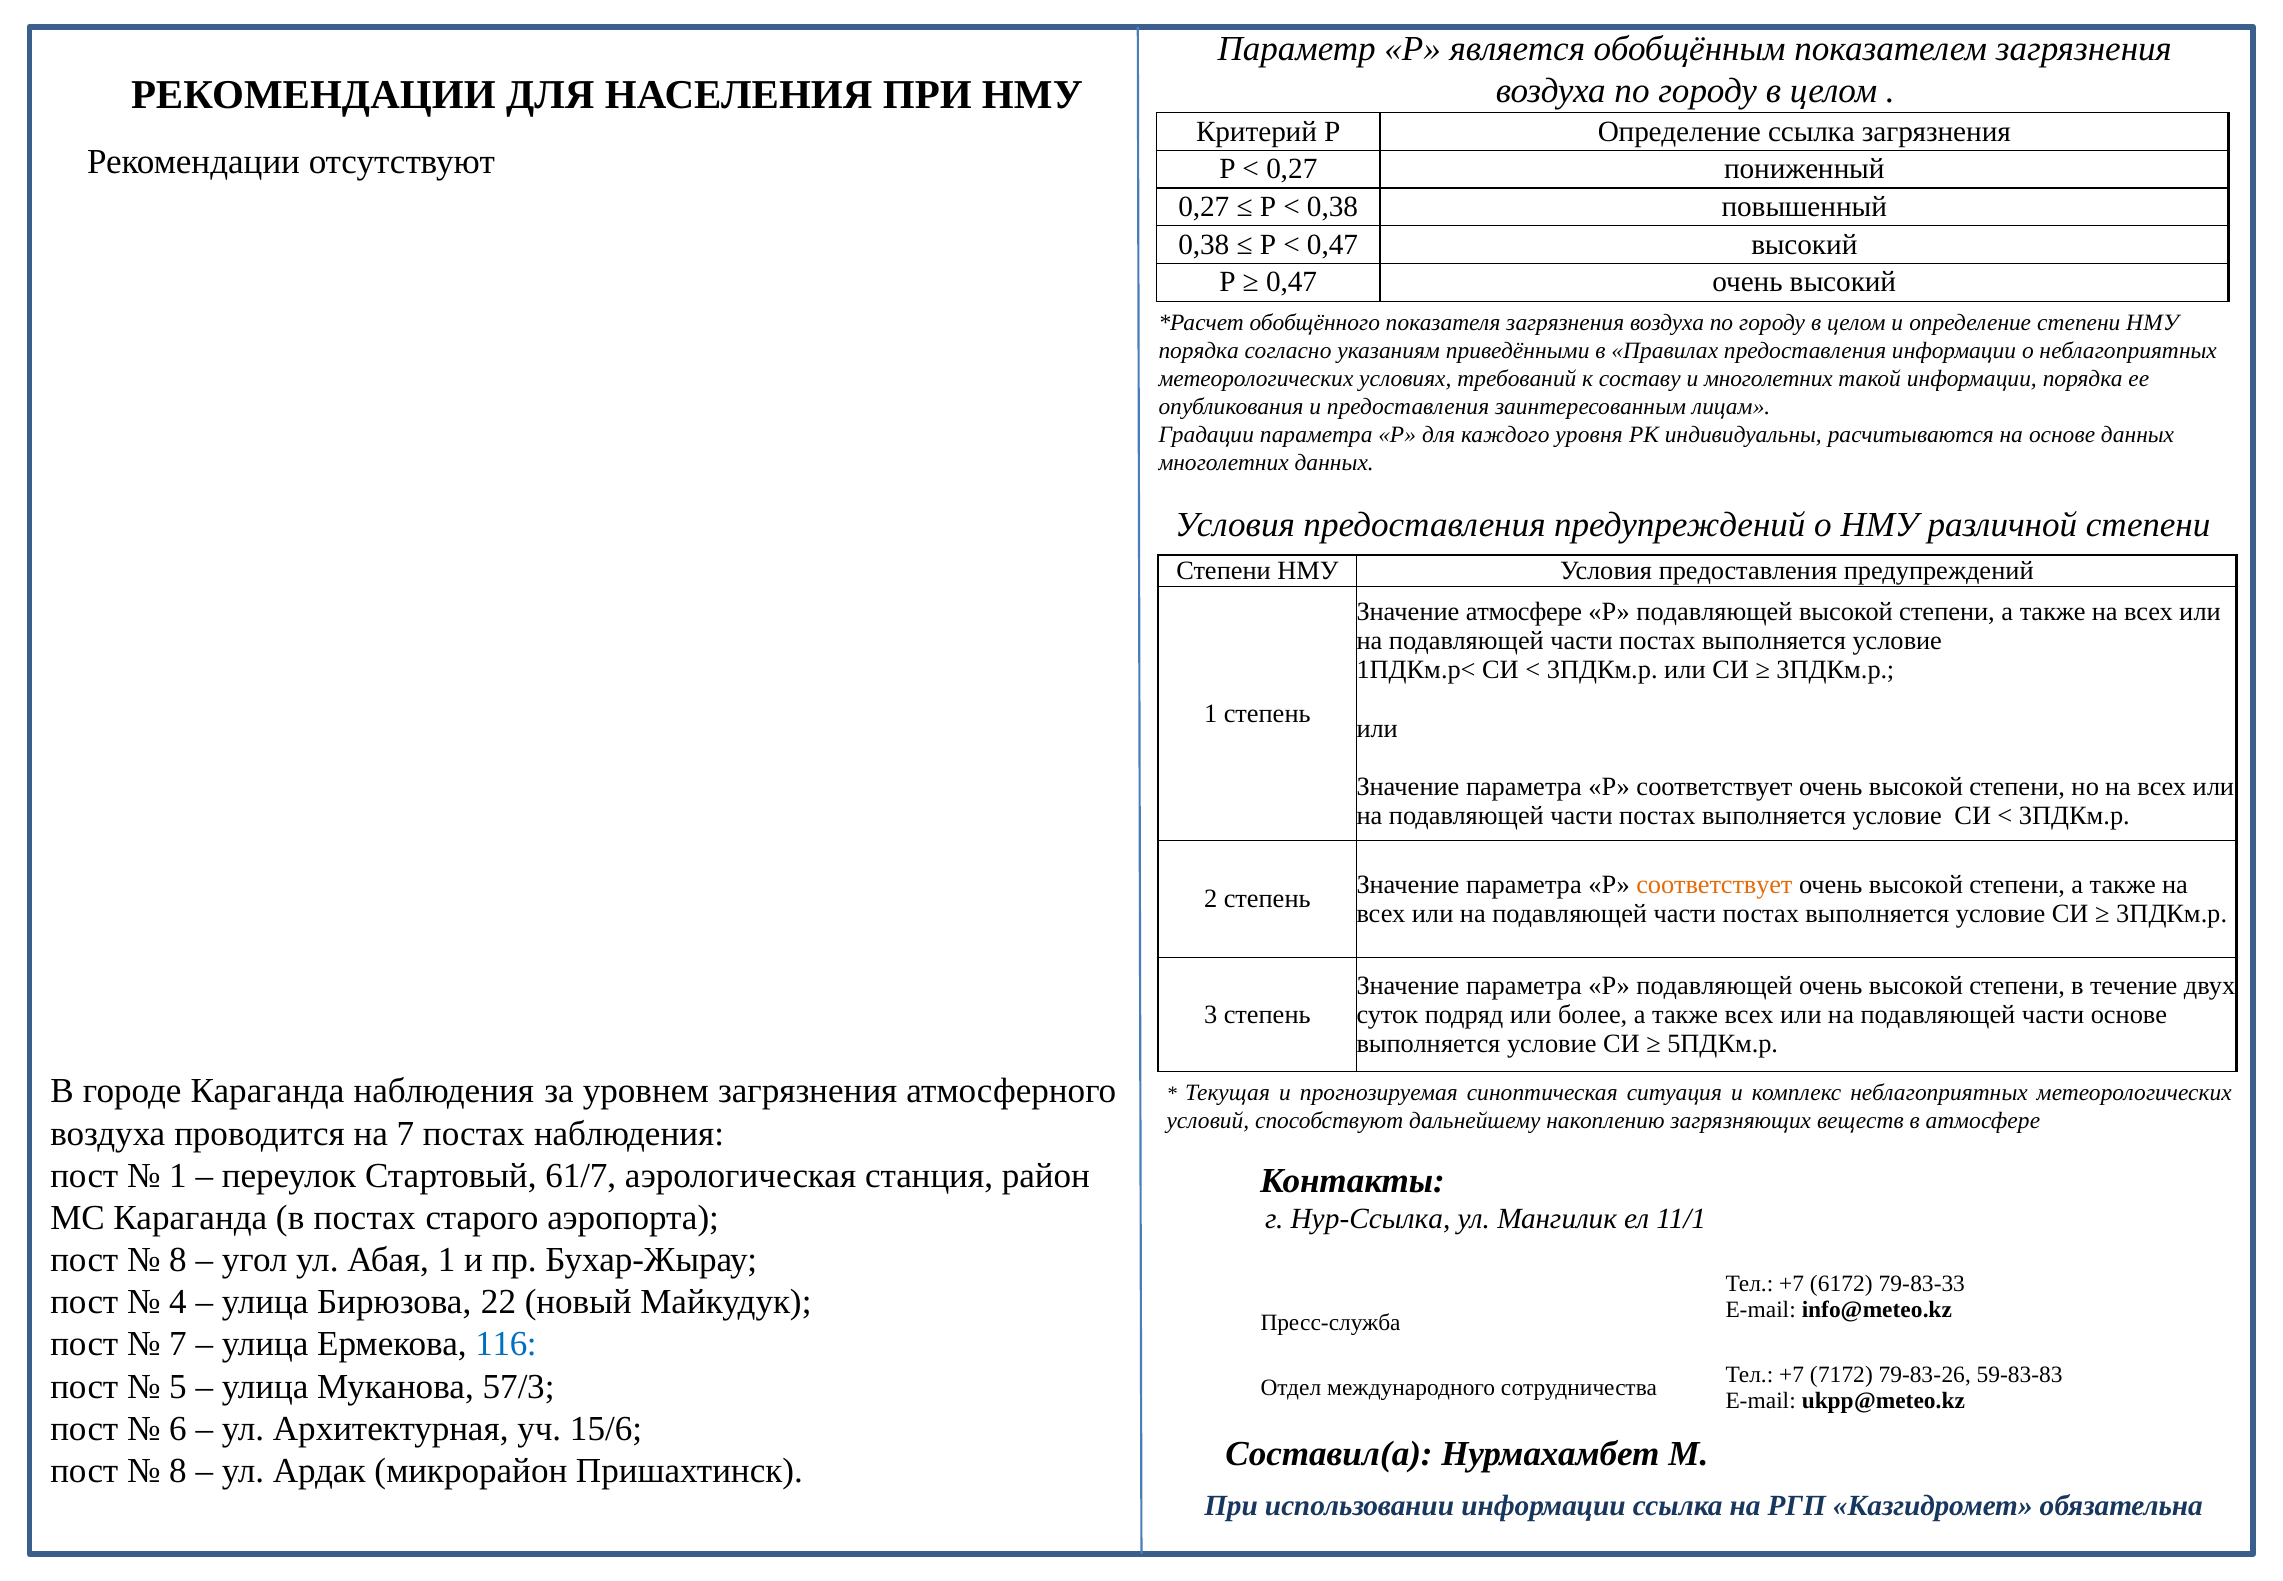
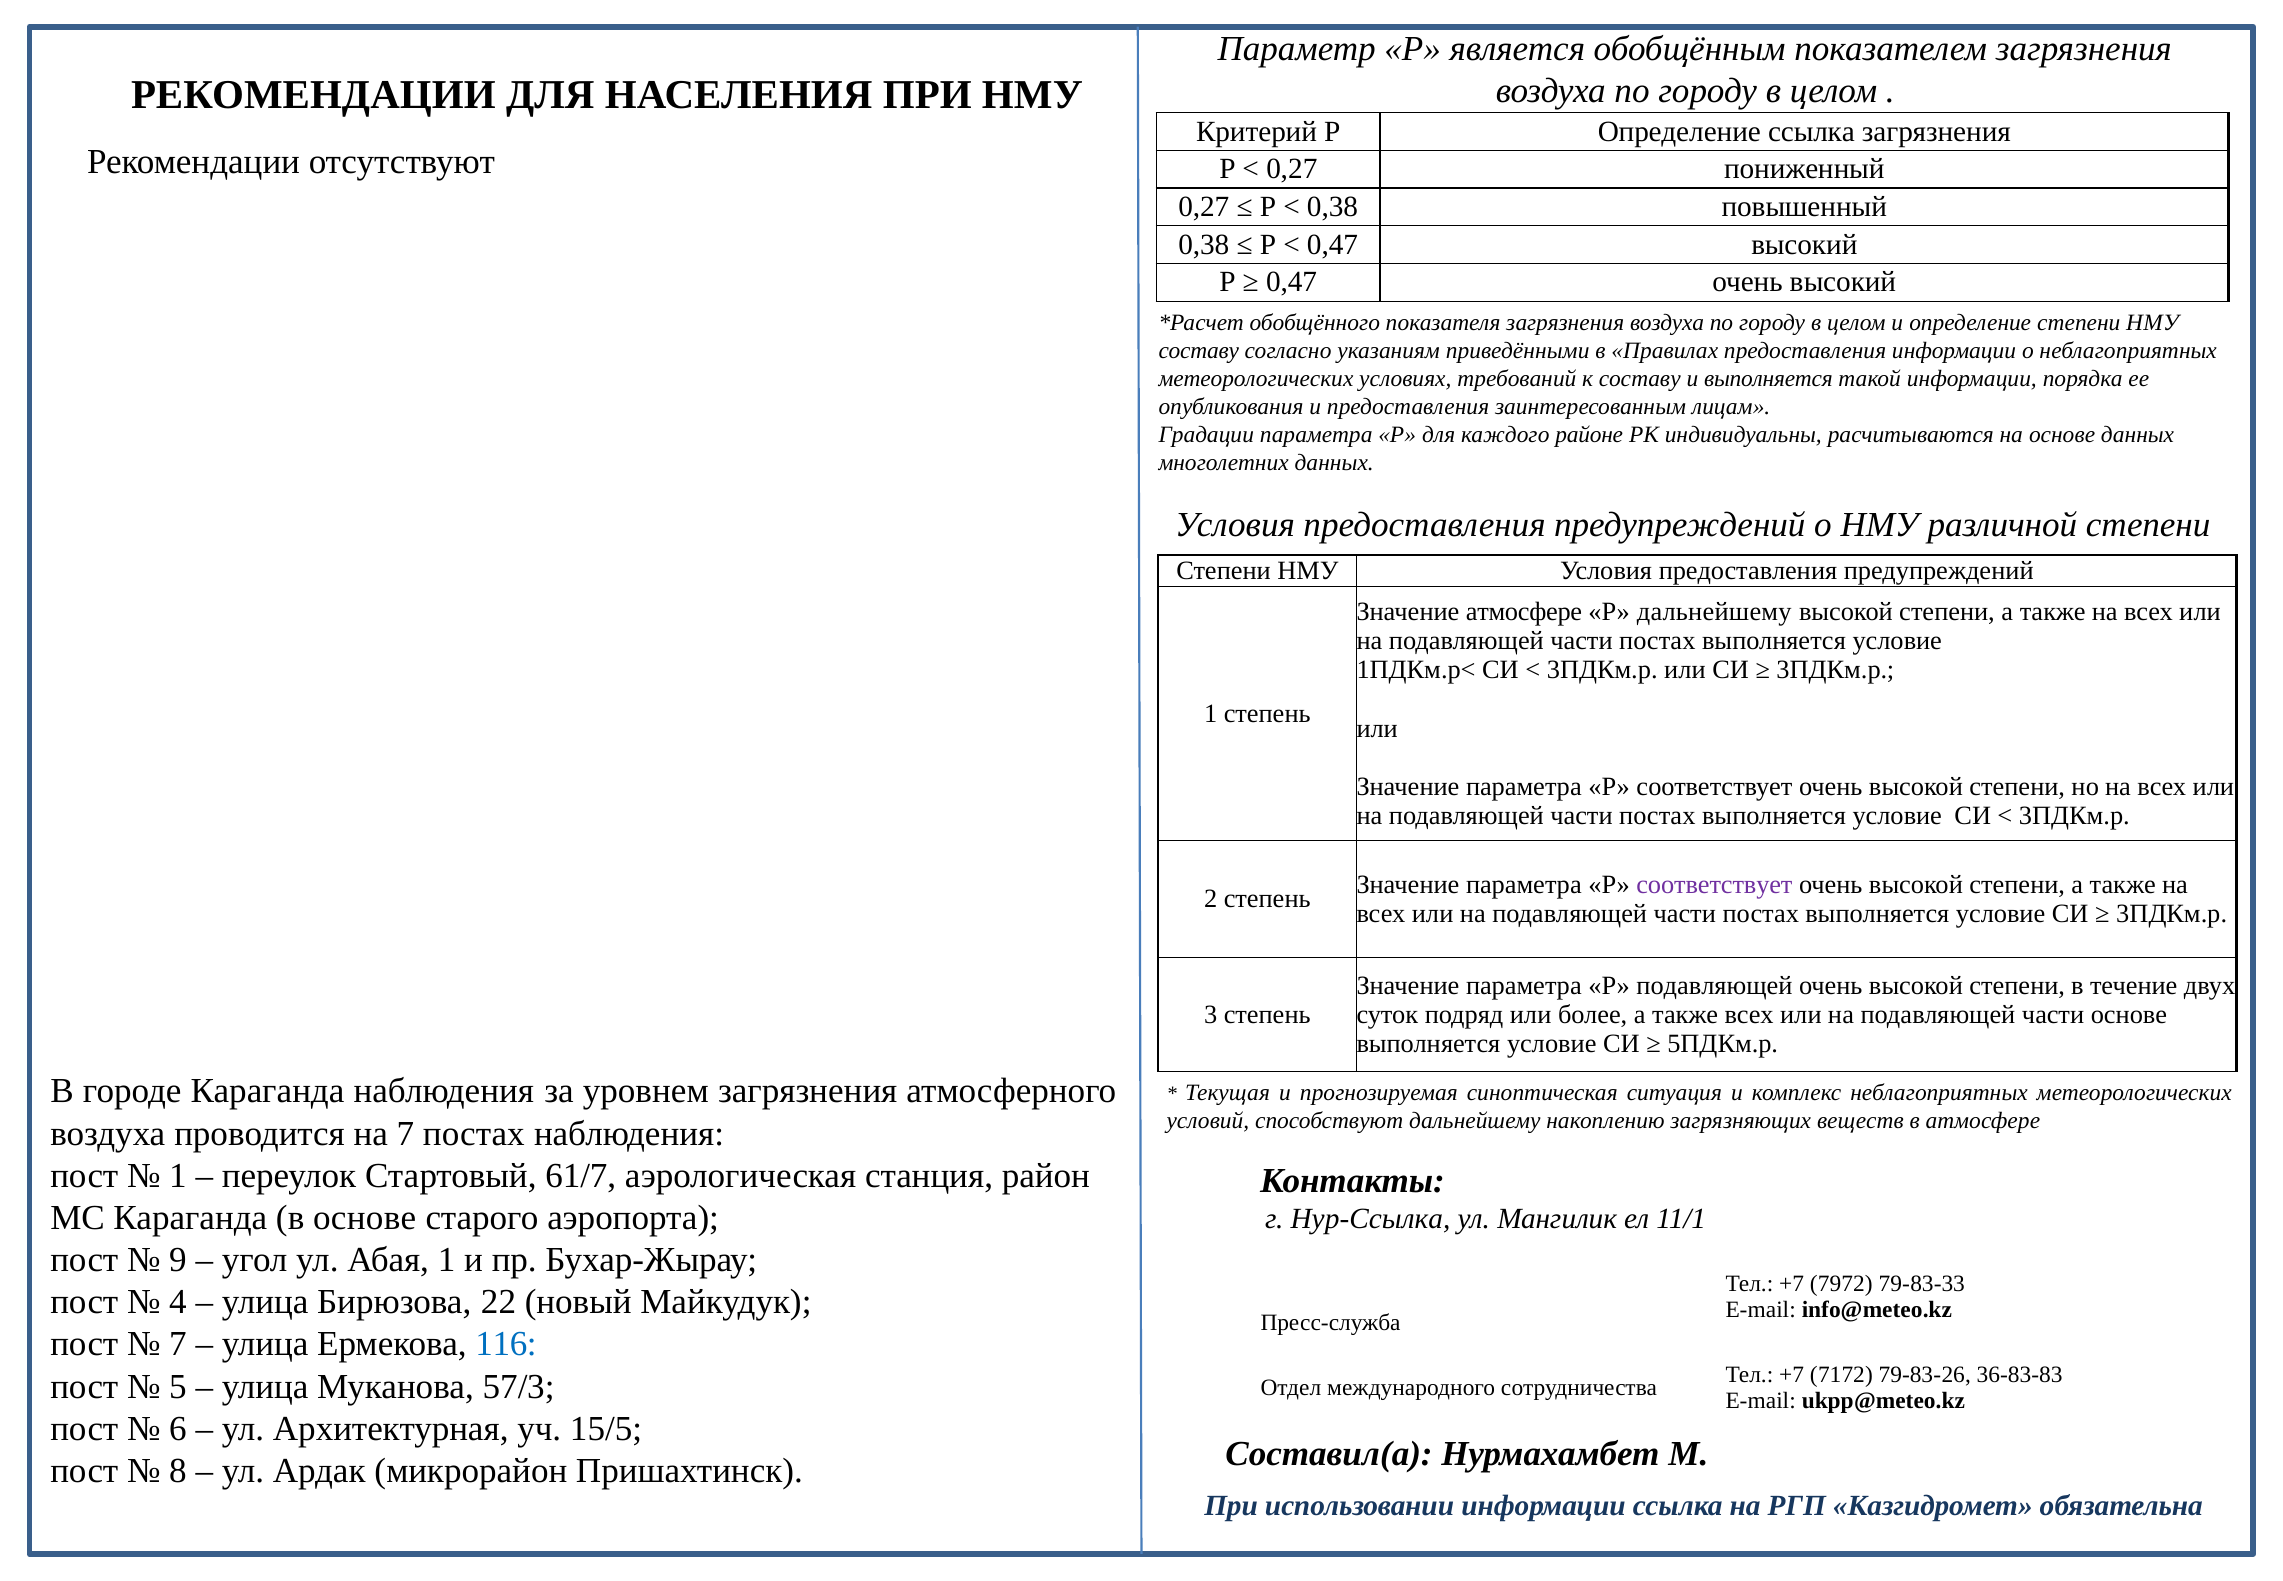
порядка at (1199, 351): порядка -> составу
и многолетних: многолетних -> выполняется
уровня: уровня -> районе
подавляющей at (1714, 611): подавляющей -> дальнейшему
соответствует at (1714, 884) colour: orange -> purple
в постах: постах -> основе
8 at (178, 1260): 8 -> 9
6172: 6172 -> 7972
59-83-83: 59-83-83 -> 36-83-83
15/6: 15/6 -> 15/5
